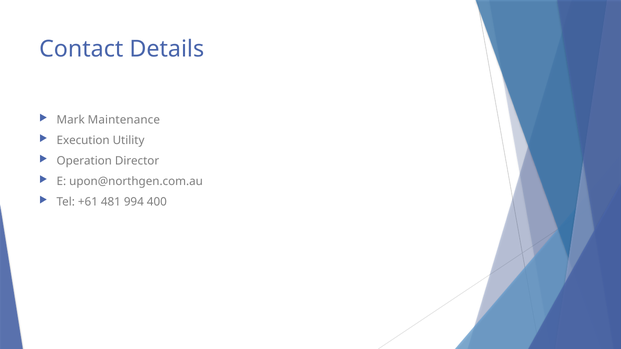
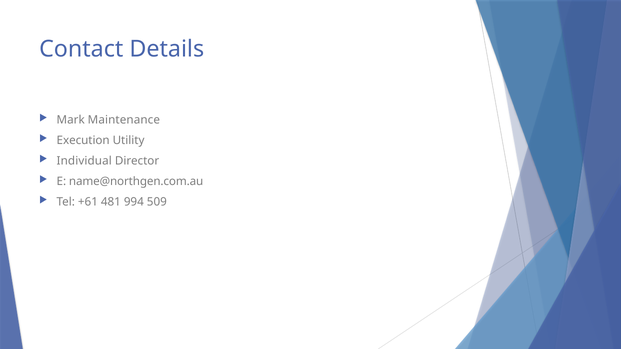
Operation: Operation -> Individual
upon@northgen.com.au: upon@northgen.com.au -> name@northgen.com.au
400: 400 -> 509
